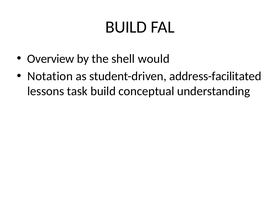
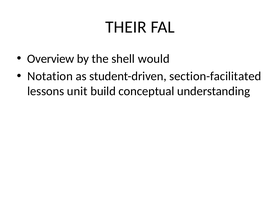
BUILD at (126, 27): BUILD -> THEIR
address-facilitated: address-facilitated -> section-facilitated
task: task -> unit
